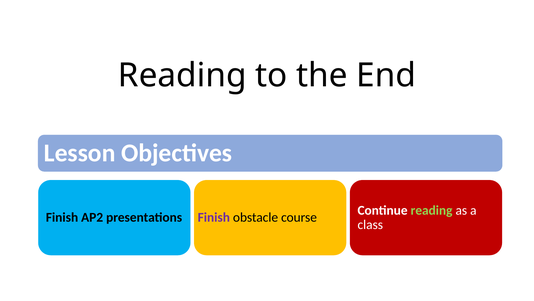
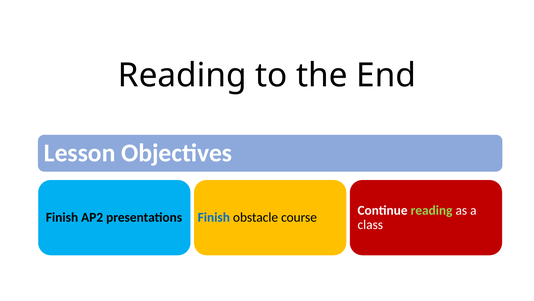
Finish at (214, 217) colour: purple -> blue
